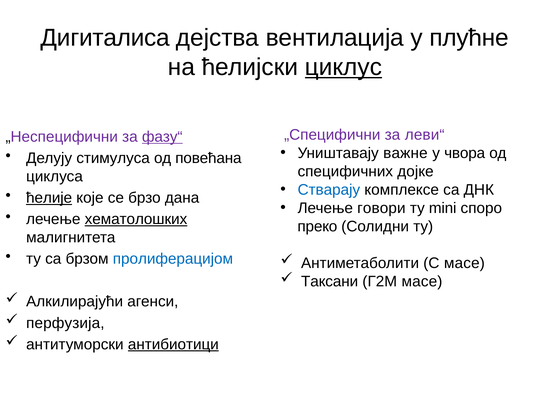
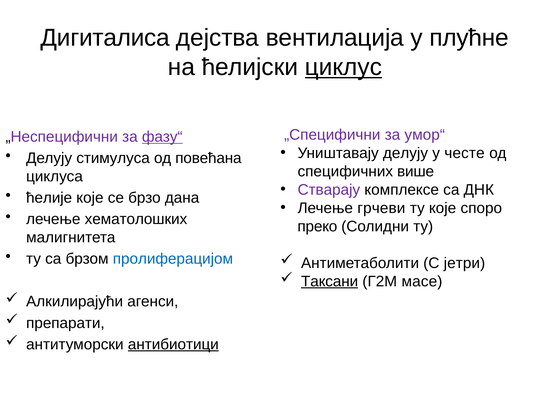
леви“: леви“ -> умор“
Уништавају важне: важне -> делују
чвора: чвора -> честе
дојке: дојке -> више
Стварају colour: blue -> purple
ћелије underline: present -> none
говори: говори -> грчеви
ту mini: mini -> које
хематолошких underline: present -> none
С масе: масе -> јетри
Таксани underline: none -> present
перфузија: перфузија -> препарати
